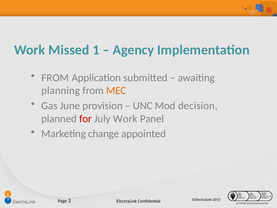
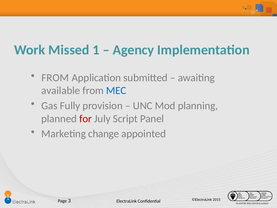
planning: planning -> available
MEC colour: orange -> blue
June: June -> Fully
decision: decision -> planning
July Work: Work -> Script
